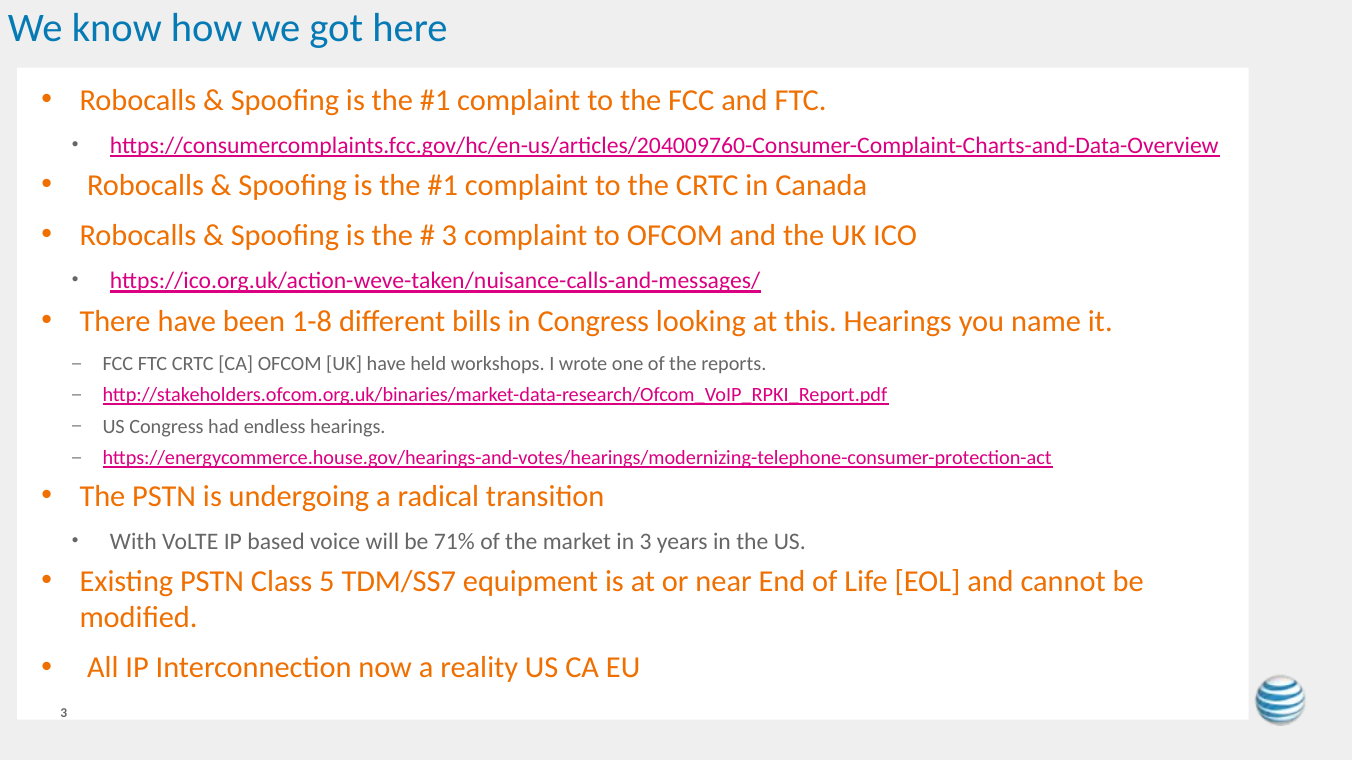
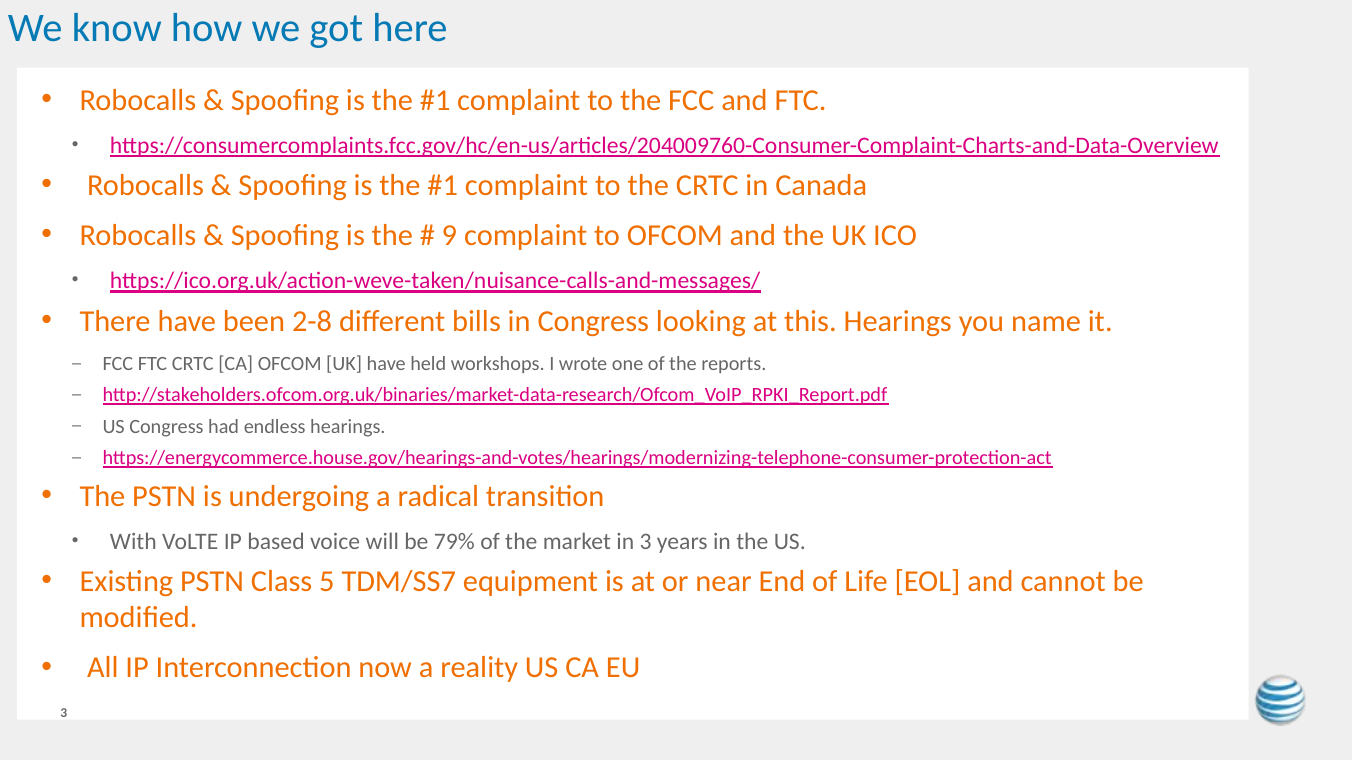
3 at (449, 236): 3 -> 9
1-8: 1-8 -> 2-8
71%: 71% -> 79%
